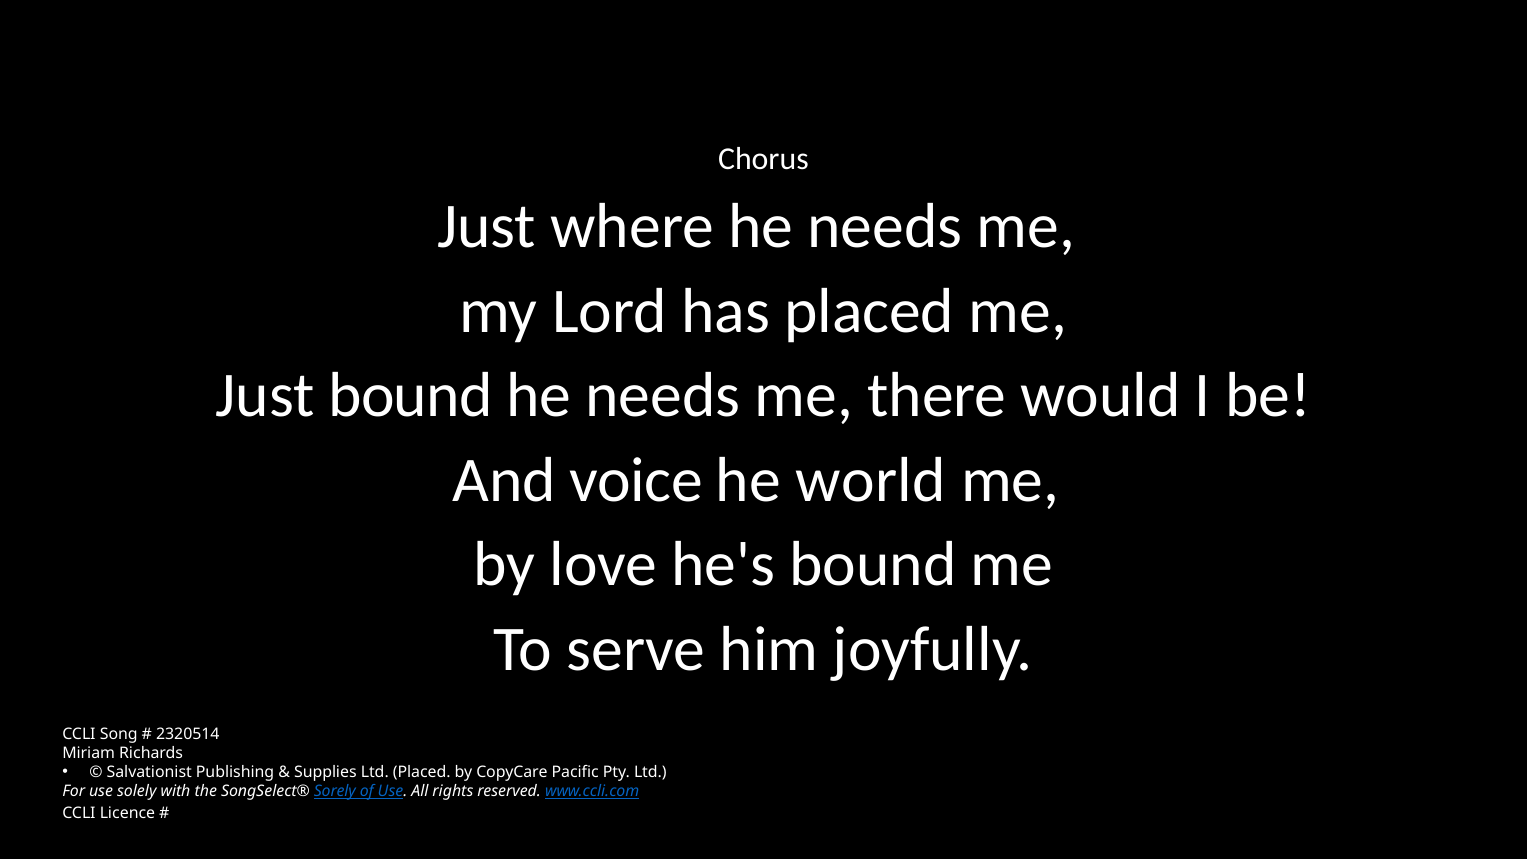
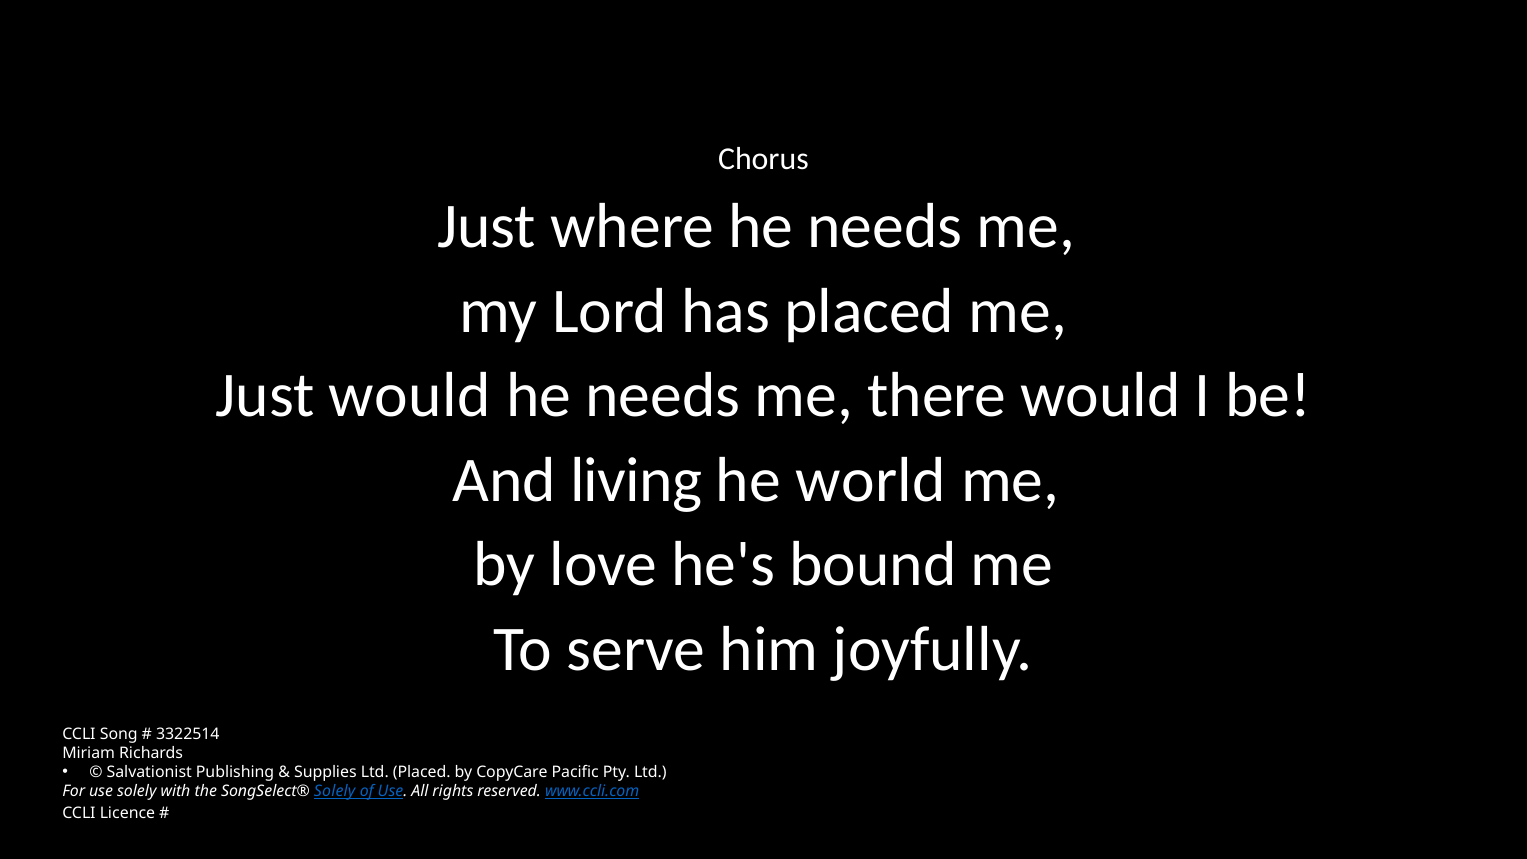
Just bound: bound -> would
voice: voice -> living
2320514: 2320514 -> 3322514
SongSelect® Sorely: Sorely -> Solely
